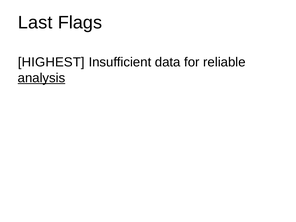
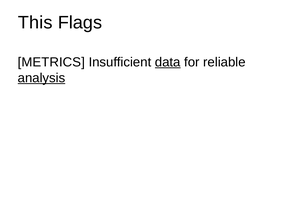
Last: Last -> This
HIGHEST: HIGHEST -> METRICS
data underline: none -> present
